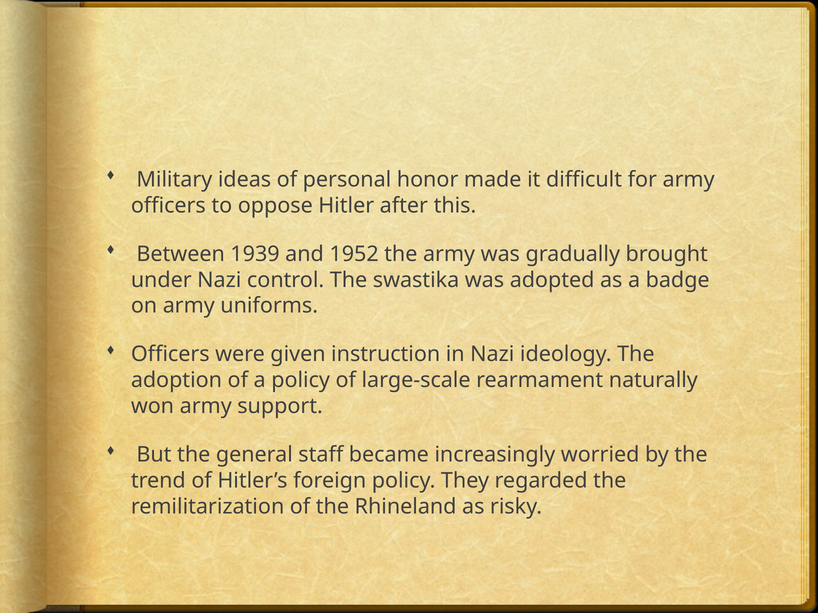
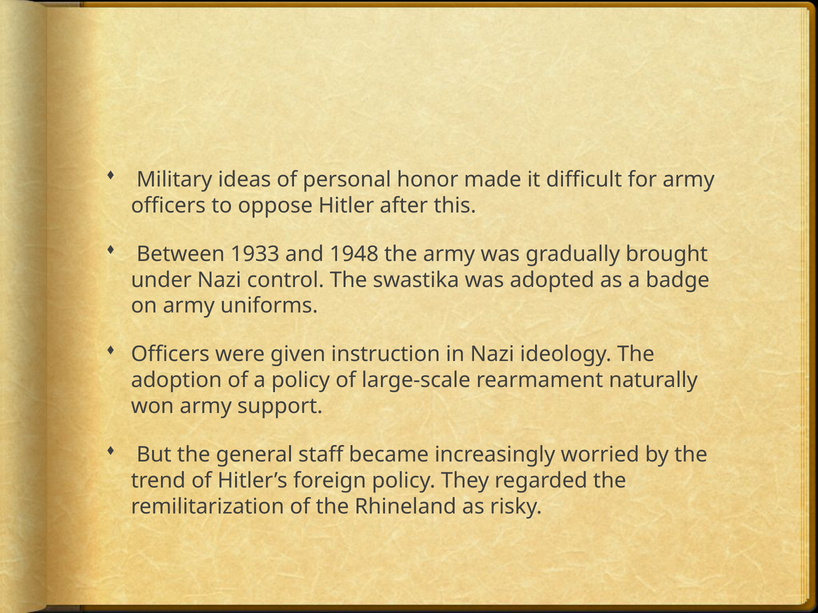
1939: 1939 -> 1933
1952: 1952 -> 1948
